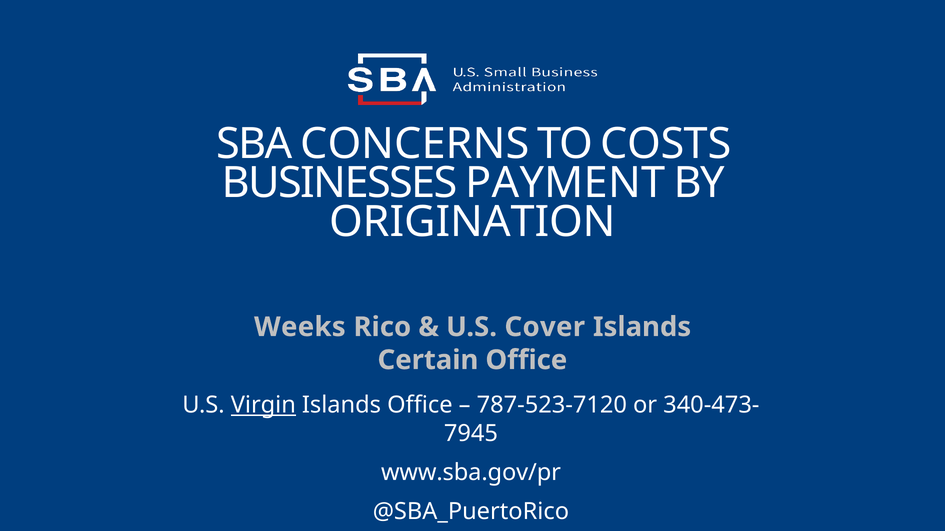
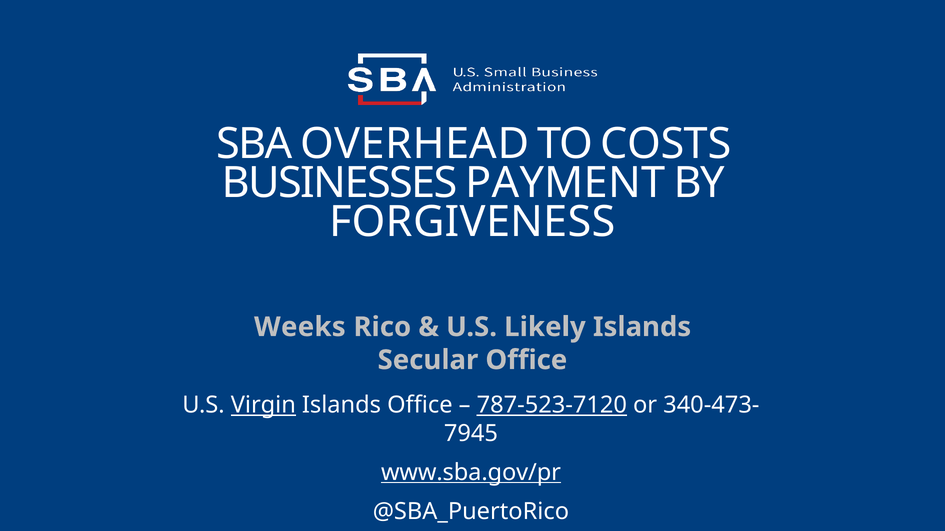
CONCERNS: CONCERNS -> OVERHEAD
ORIGINATION: ORIGINATION -> FORGIVENESS
Cover: Cover -> Likely
Certain: Certain -> Secular
787-523-7120 underline: none -> present
www.sba.gov/pr underline: none -> present
